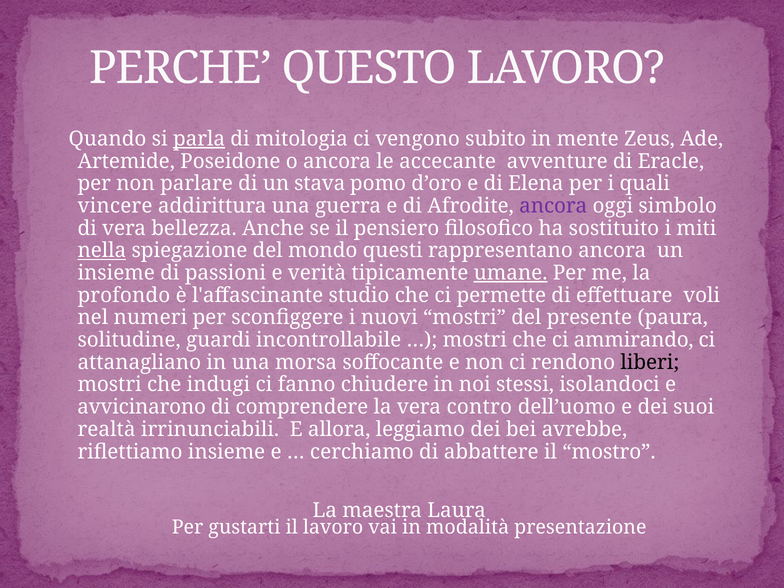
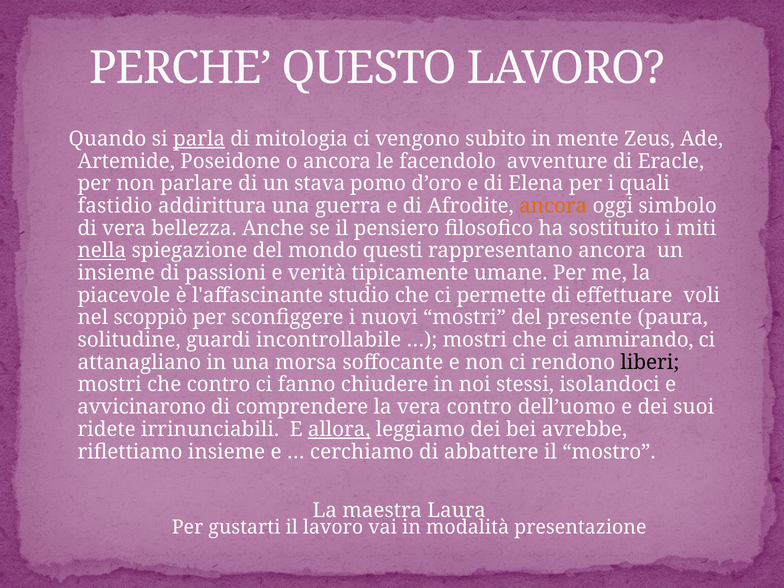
accecante: accecante -> facendolo
vincere: vincere -> fastidio
ancora at (553, 206) colour: purple -> orange
umane underline: present -> none
profondo: profondo -> piacevole
numeri: numeri -> scoppiò
che indugi: indugi -> contro
realtà: realtà -> ridete
allora underline: none -> present
